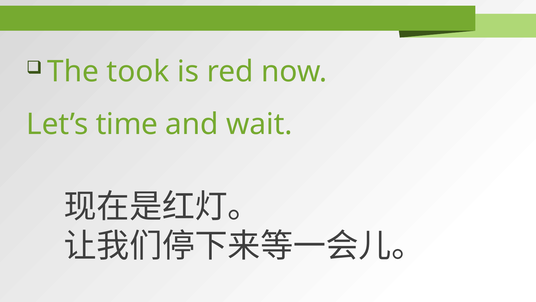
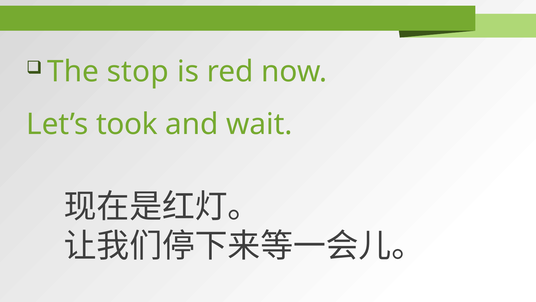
took: took -> stop
time: time -> took
